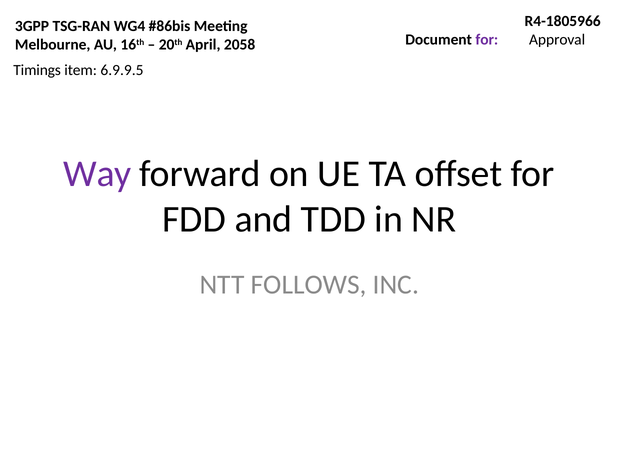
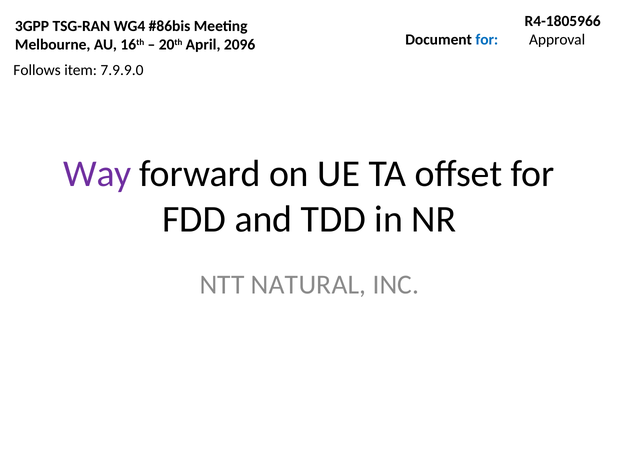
for at (487, 40) colour: purple -> blue
2058: 2058 -> 2096
Timings: Timings -> Follows
6.9.9.5: 6.9.9.5 -> 7.9.9.0
FOLLOWS: FOLLOWS -> NATURAL
